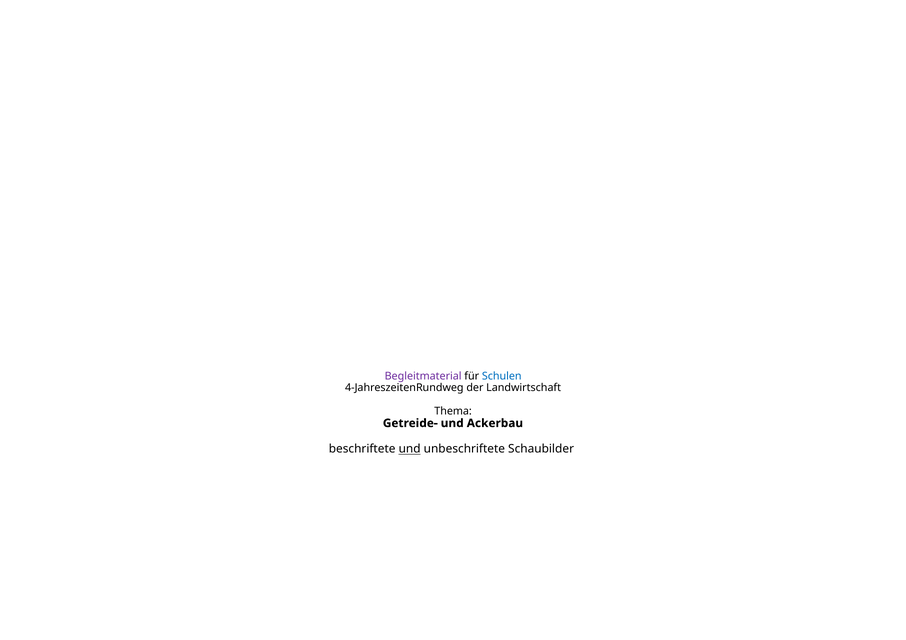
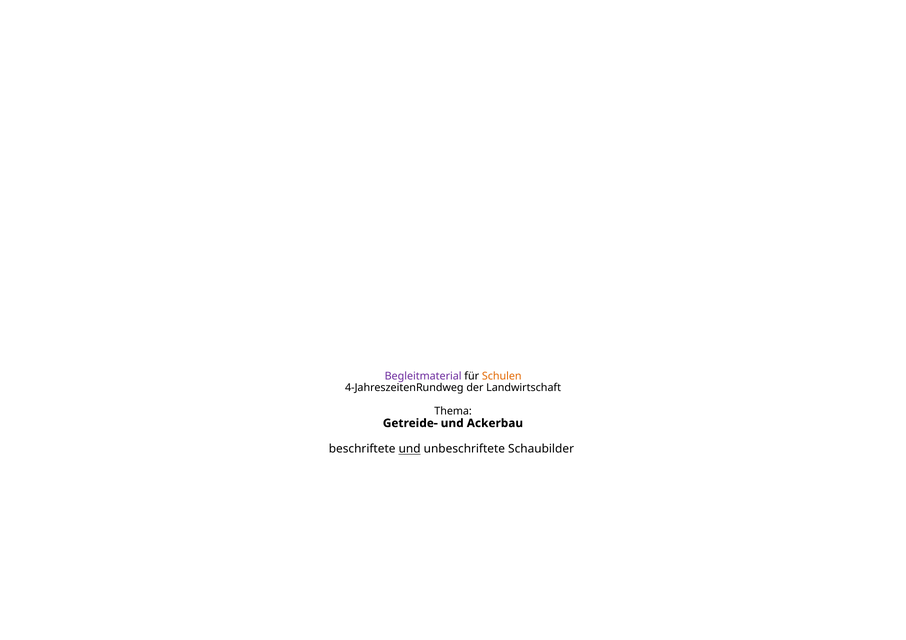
Schulen colour: blue -> orange
